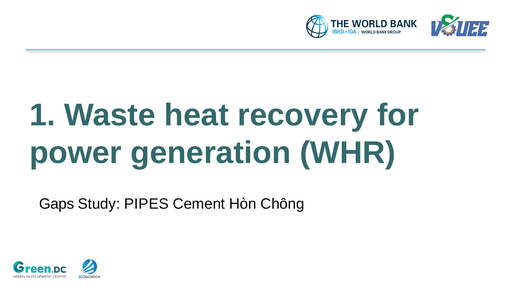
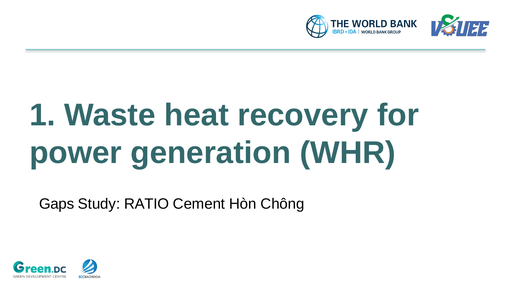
PIPES: PIPES -> RATIO
